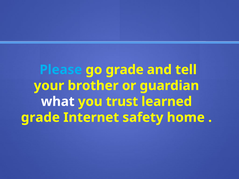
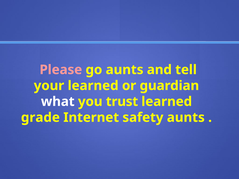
Please colour: light blue -> pink
go grade: grade -> aunts
your brother: brother -> learned
safety home: home -> aunts
